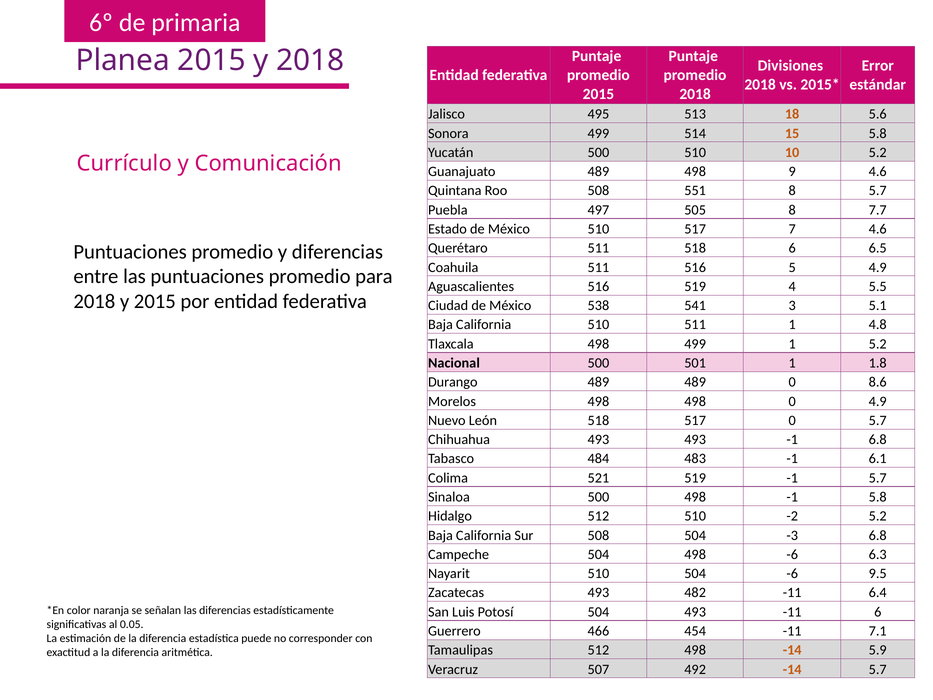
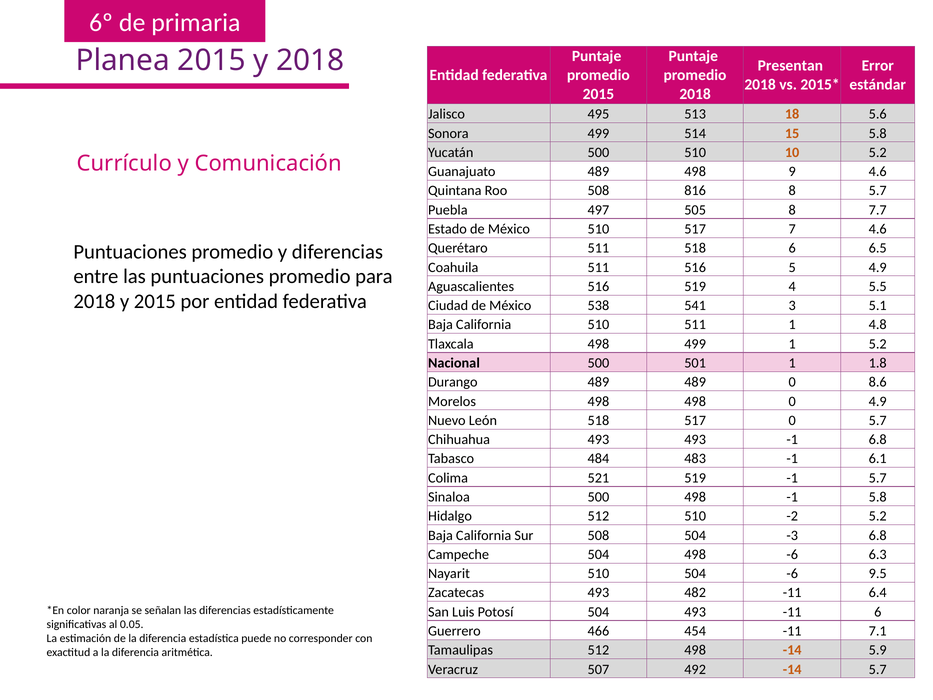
Divisiones: Divisiones -> Presentan
551: 551 -> 816
